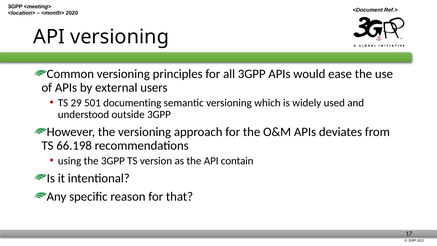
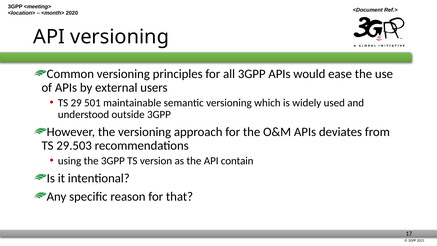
documenting: documenting -> maintainable
66.198: 66.198 -> 29.503
